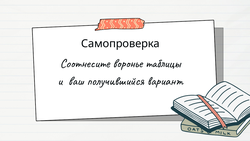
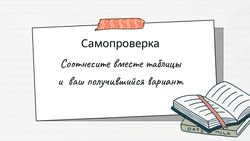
воронье: воронье -> вместе
